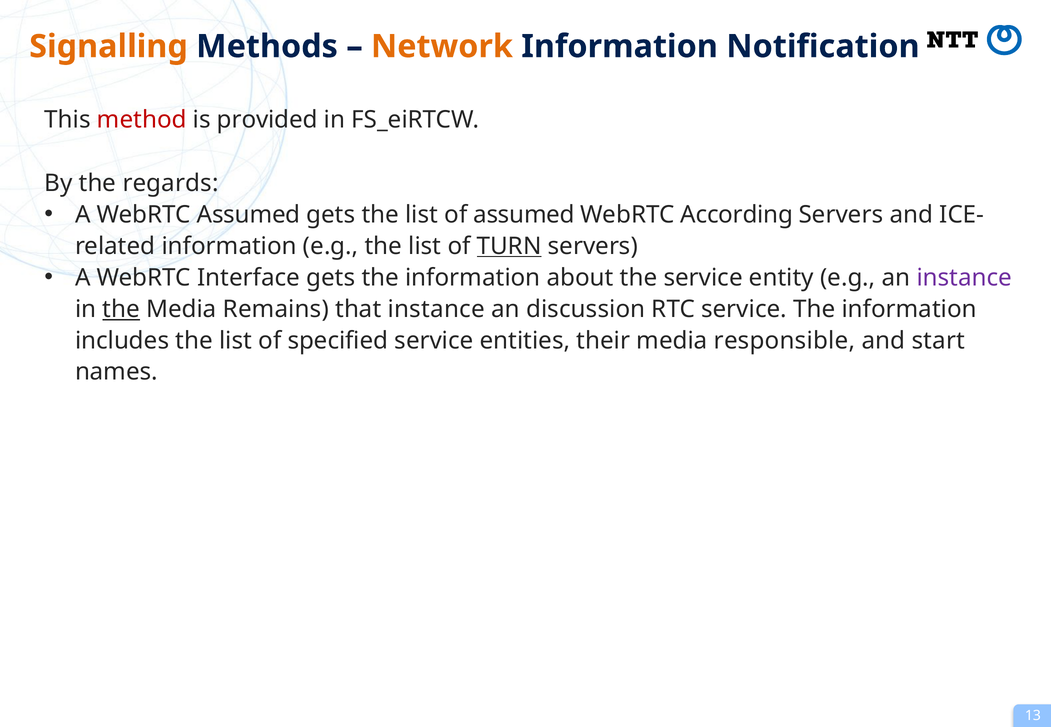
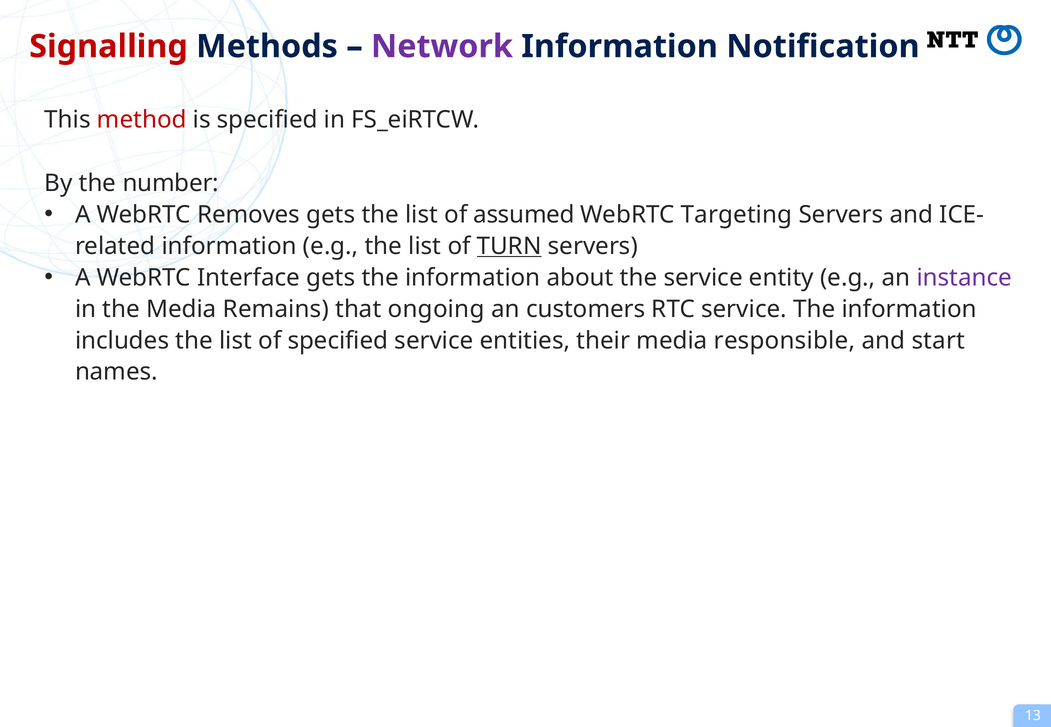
Signalling colour: orange -> red
Network colour: orange -> purple
is provided: provided -> specified
regards: regards -> number
WebRTC Assumed: Assumed -> Removes
According: According -> Targeting
the at (121, 309) underline: present -> none
that instance: instance -> ongoing
discussion: discussion -> customers
